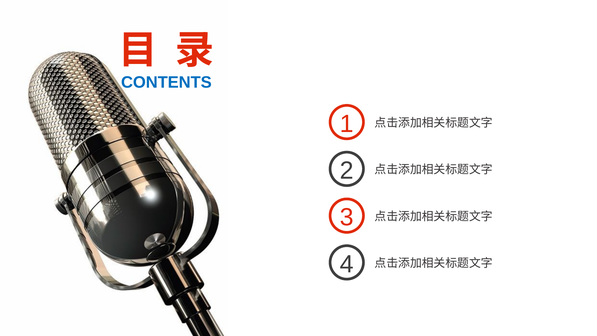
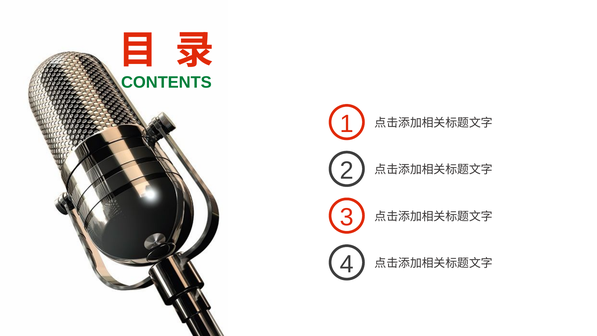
CONTENTS colour: blue -> green
